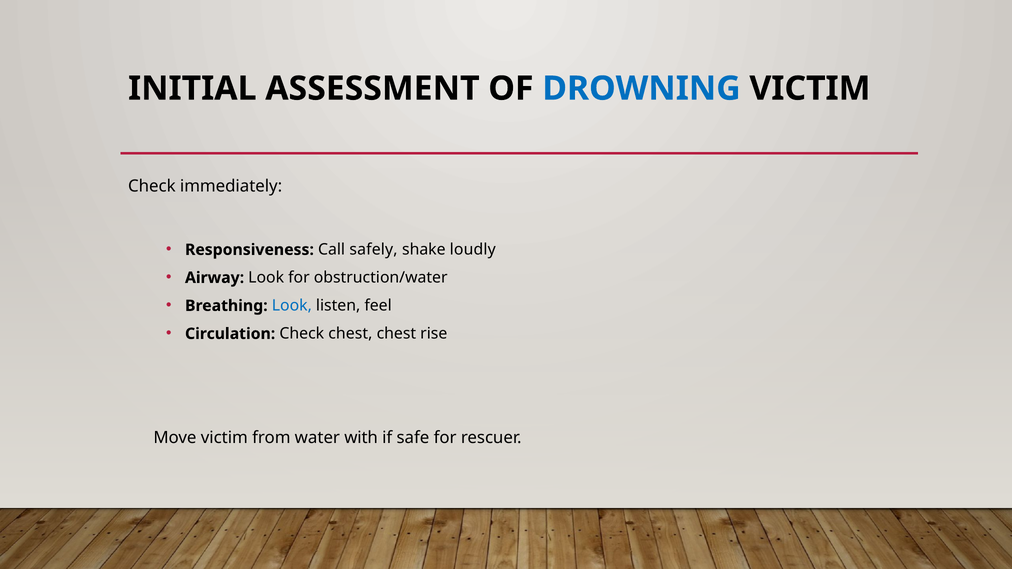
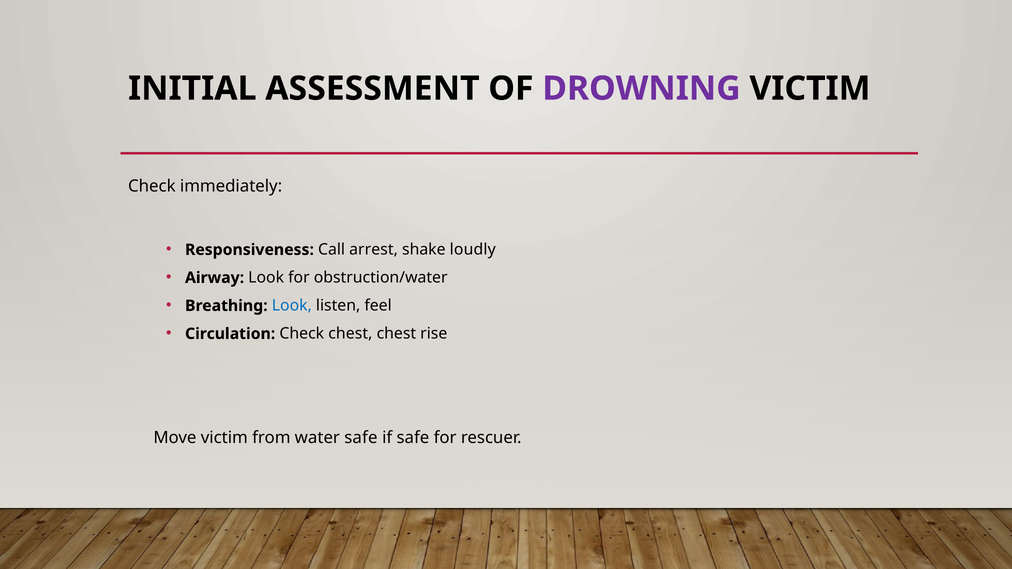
DROWNING colour: blue -> purple
safely: safely -> arrest
water with: with -> safe
